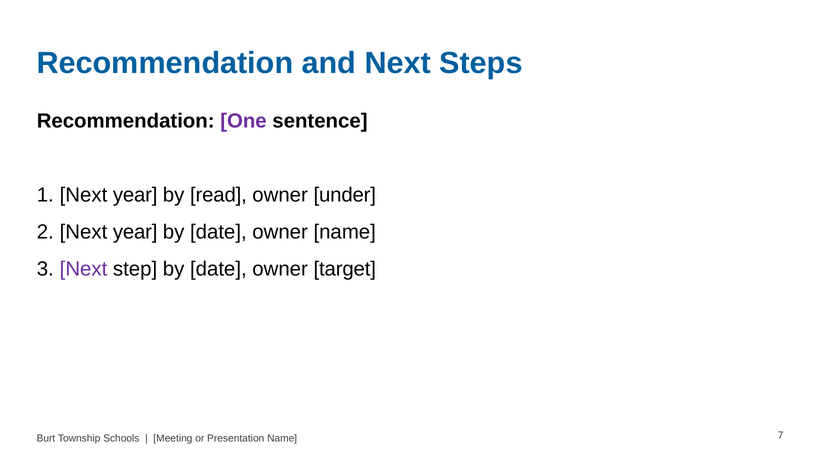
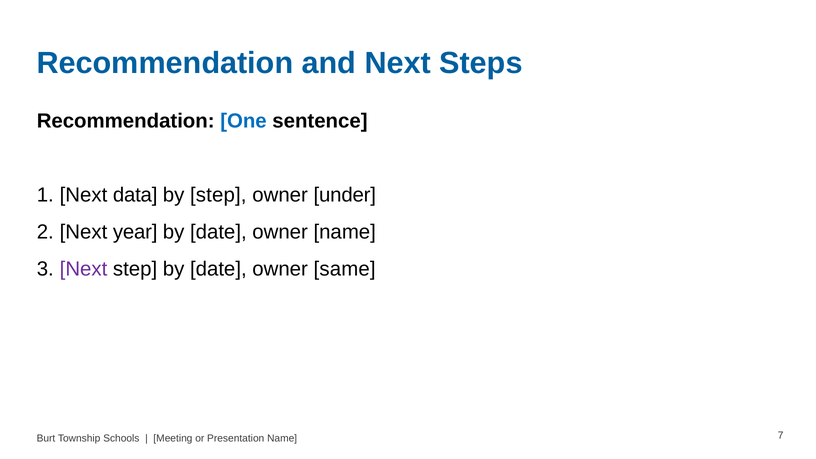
One colour: purple -> blue
year at (135, 195): year -> data
by read: read -> step
target: target -> same
